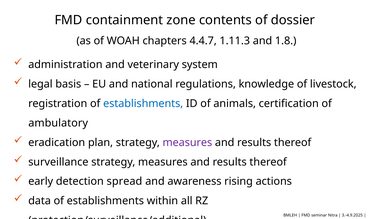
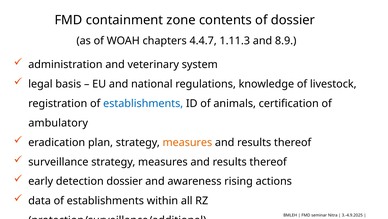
1.8: 1.8 -> 8.9
measures at (187, 142) colour: purple -> orange
detection spread: spread -> dossier
